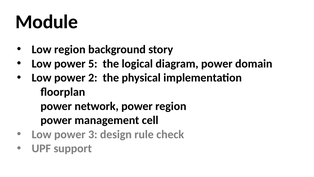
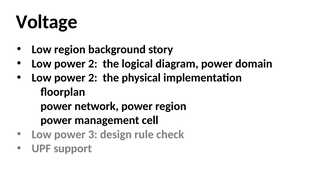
Module: Module -> Voltage
5 at (93, 63): 5 -> 2
